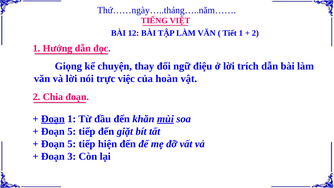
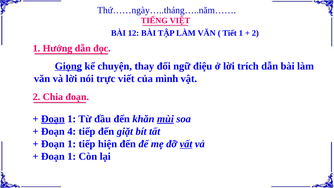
Giọng underline: none -> present
việc: việc -> viết
hoàn: hoàn -> mình
5 at (72, 131): 5 -> 4
5 at (72, 144): 5 -> 1
vất underline: none -> present
3 at (72, 156): 3 -> 1
